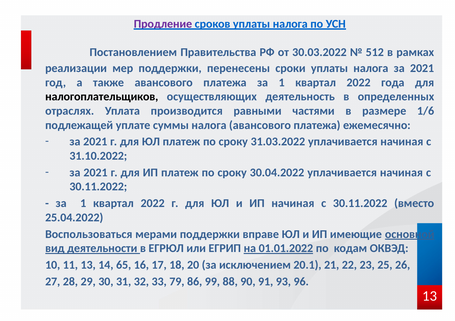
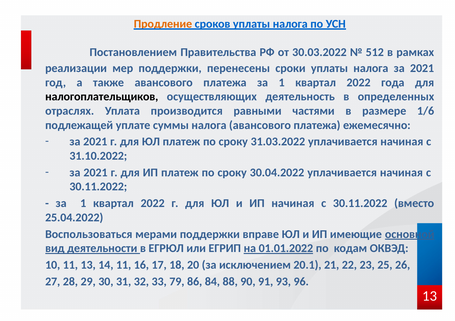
Продление colour: purple -> orange
14 65: 65 -> 11
99: 99 -> 84
